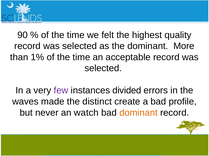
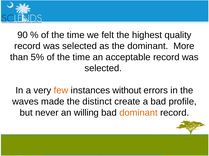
1%: 1% -> 5%
few colour: purple -> orange
divided: divided -> without
watch: watch -> willing
